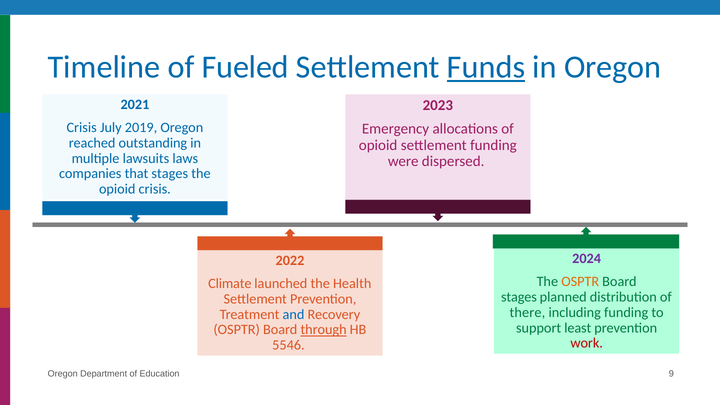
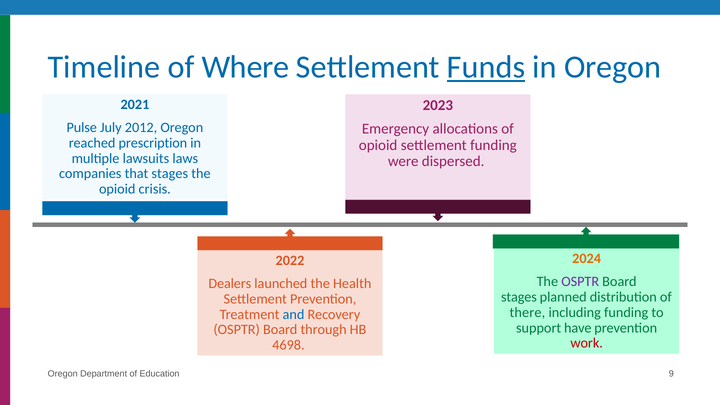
Fueled: Fueled -> Where
Crisis at (82, 128): Crisis -> Pulse
2019: 2019 -> 2012
outstanding: outstanding -> prescription
2024 colour: purple -> orange
OSPTR at (580, 282) colour: orange -> purple
Climate: Climate -> Dealers
least: least -> have
through underline: present -> none
5546: 5546 -> 4698
